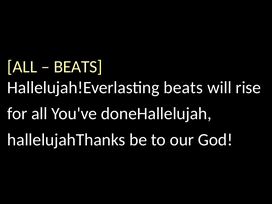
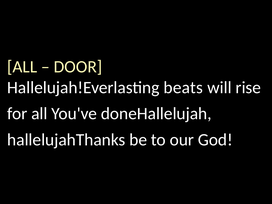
BEATS at (78, 67): BEATS -> DOOR
